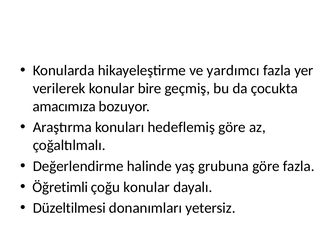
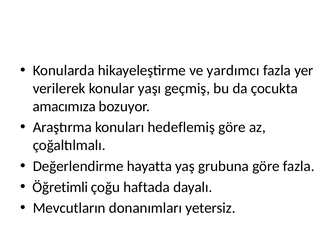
bire: bire -> yaşı
halinde: halinde -> hayatta
çoğu konular: konular -> haftada
Düzeltilmesi: Düzeltilmesi -> Mevcutların
